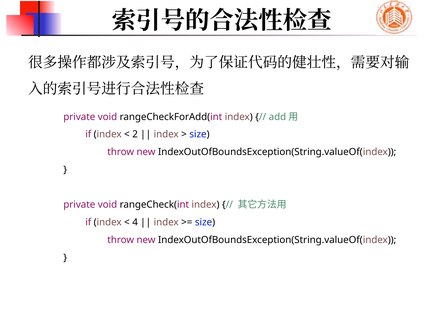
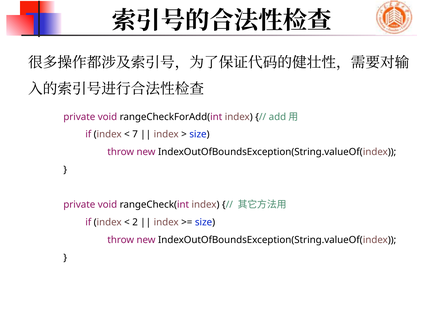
2: 2 -> 7
4: 4 -> 2
